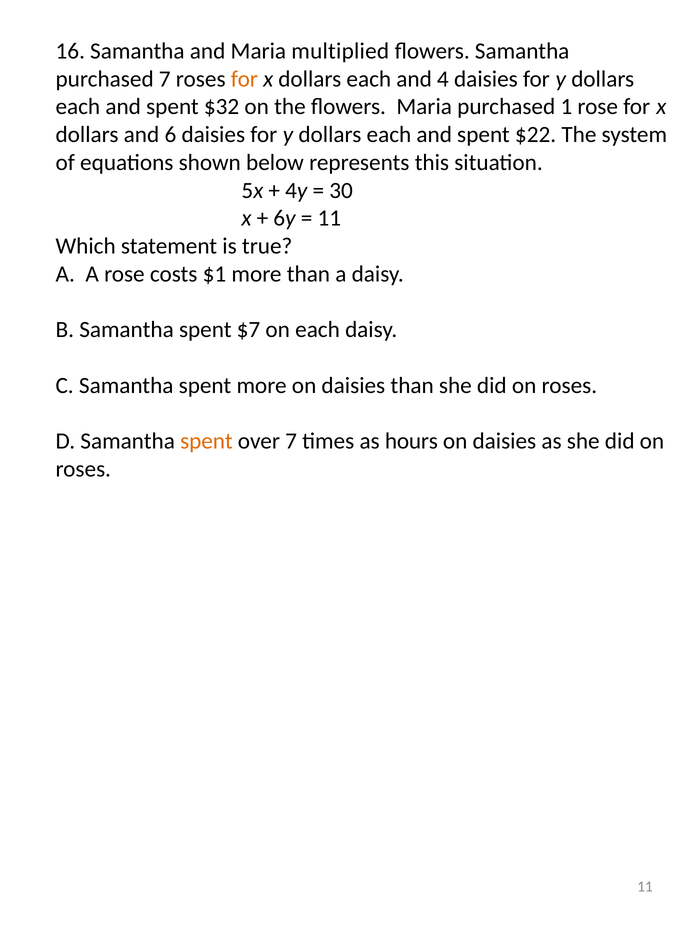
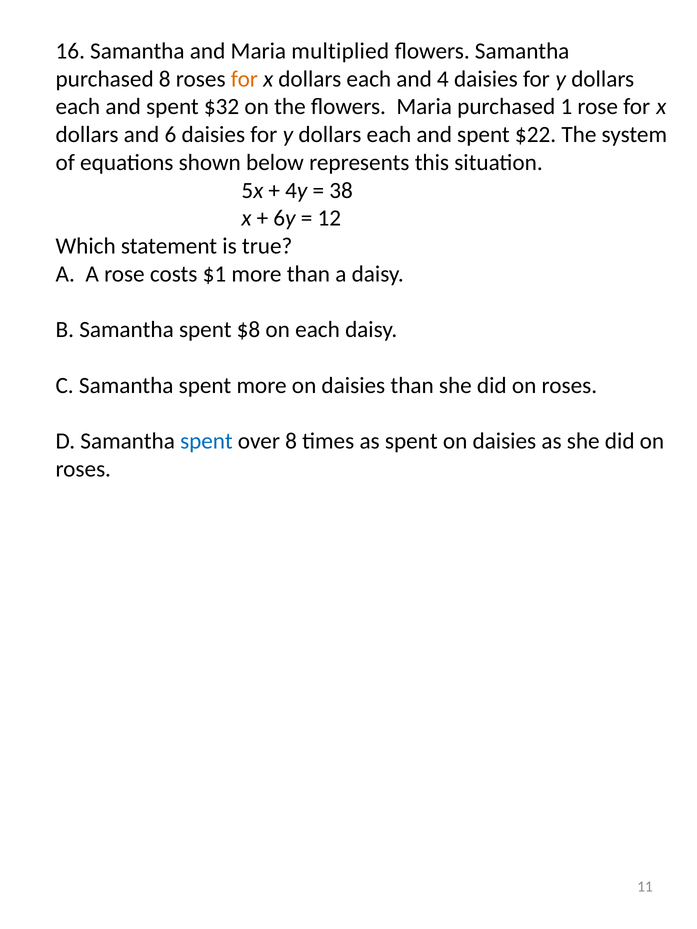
purchased 7: 7 -> 8
30: 30 -> 38
11 at (329, 218): 11 -> 12
$7: $7 -> $8
spent at (206, 441) colour: orange -> blue
over 7: 7 -> 8
as hours: hours -> spent
